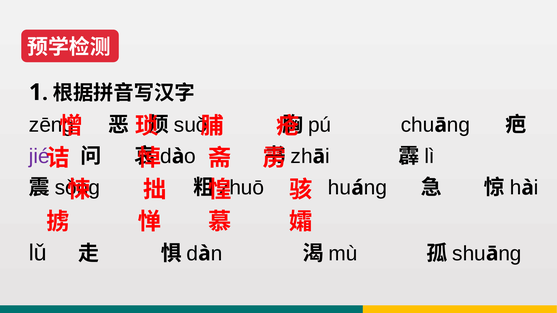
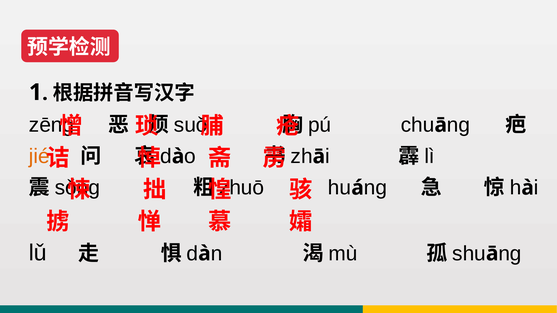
jié colour: purple -> orange
